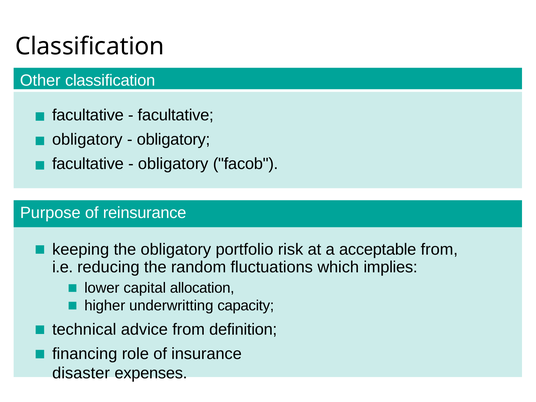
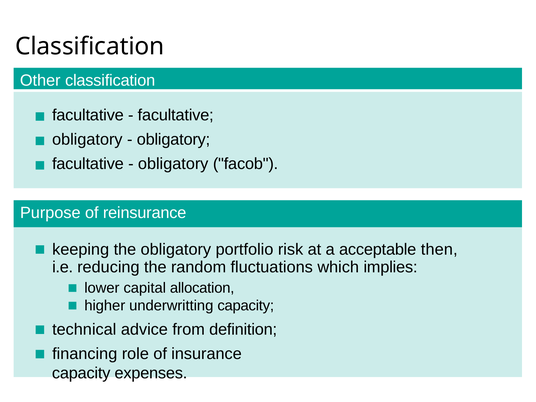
acceptable from: from -> then
disaster at (81, 374): disaster -> capacity
